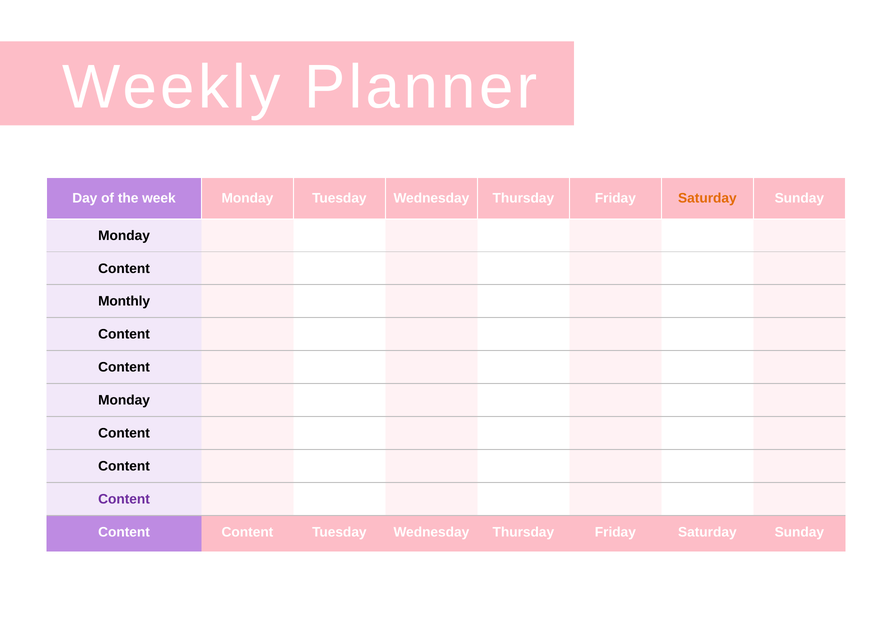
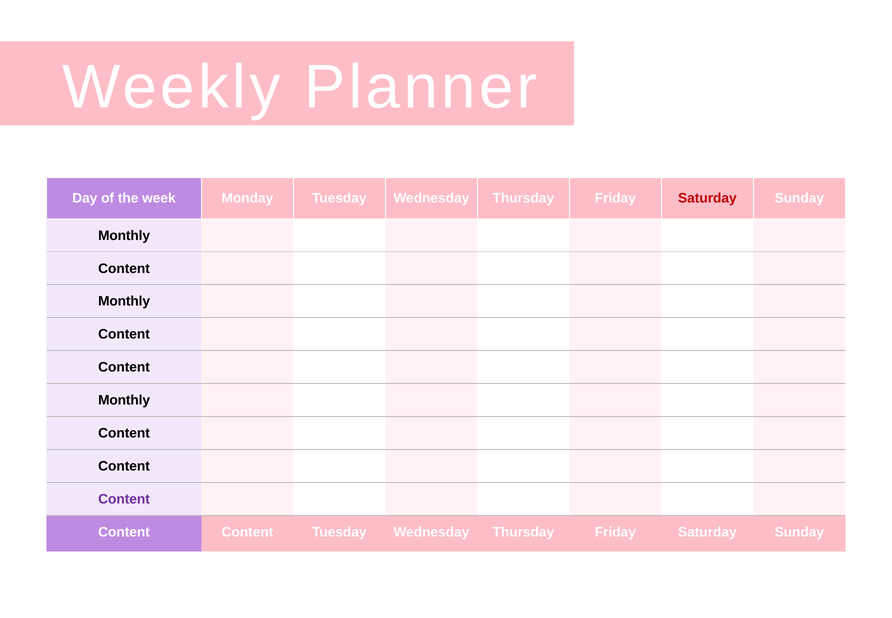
Saturday at (707, 198) colour: orange -> red
Monday at (124, 235): Monday -> Monthly
Monday at (124, 400): Monday -> Monthly
